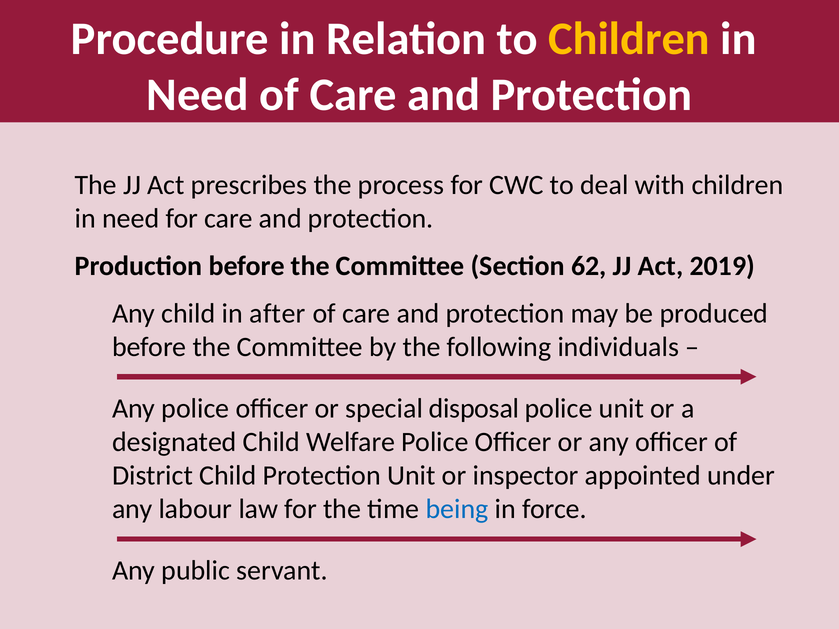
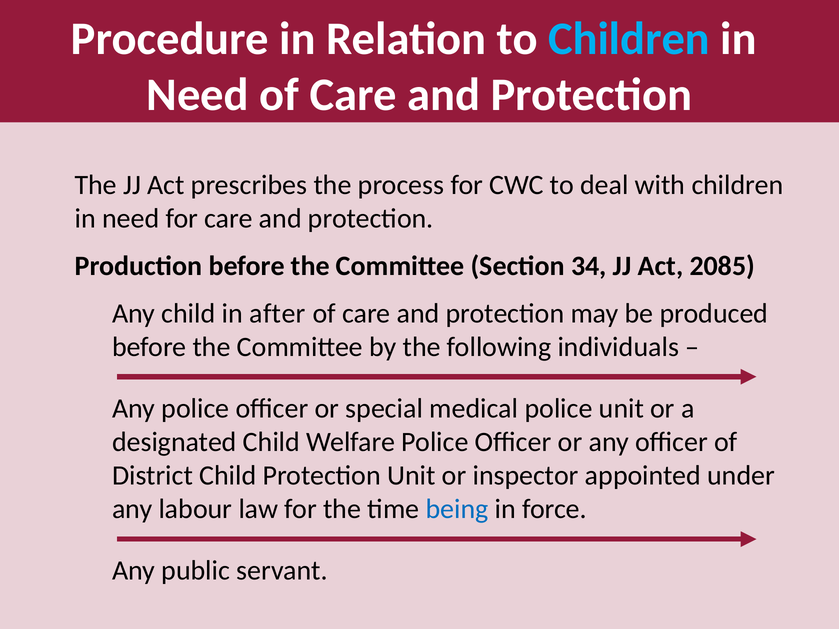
Children at (629, 39) colour: yellow -> light blue
62: 62 -> 34
2019: 2019 -> 2085
disposal: disposal -> medical
